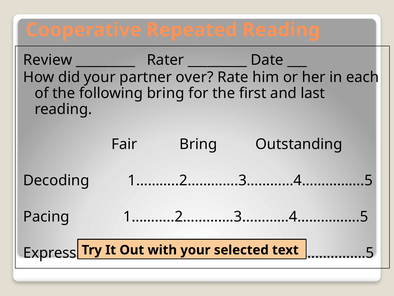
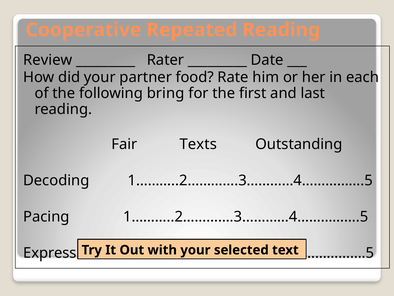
over: over -> food
Fair Bring: Bring -> Texts
